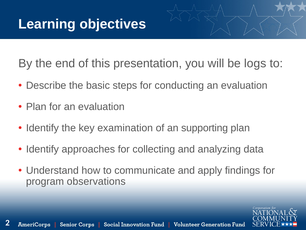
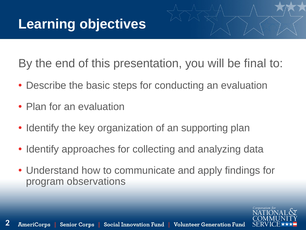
logs: logs -> final
examination: examination -> organization
